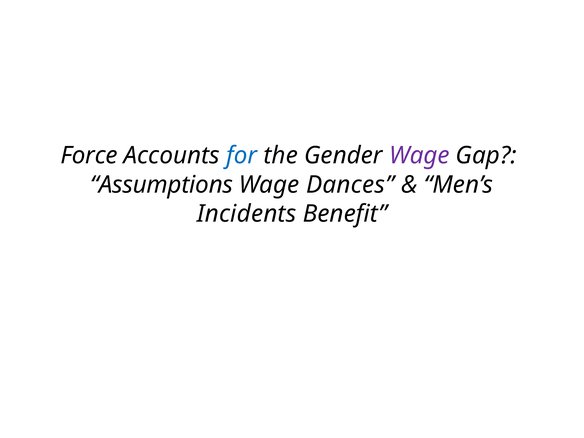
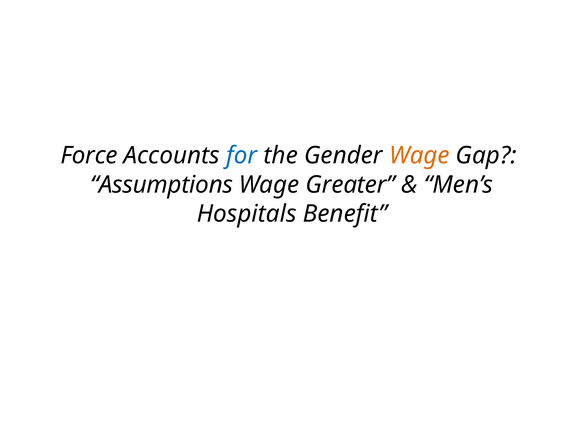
Wage at (419, 155) colour: purple -> orange
Dances: Dances -> Greater
Incidents: Incidents -> Hospitals
